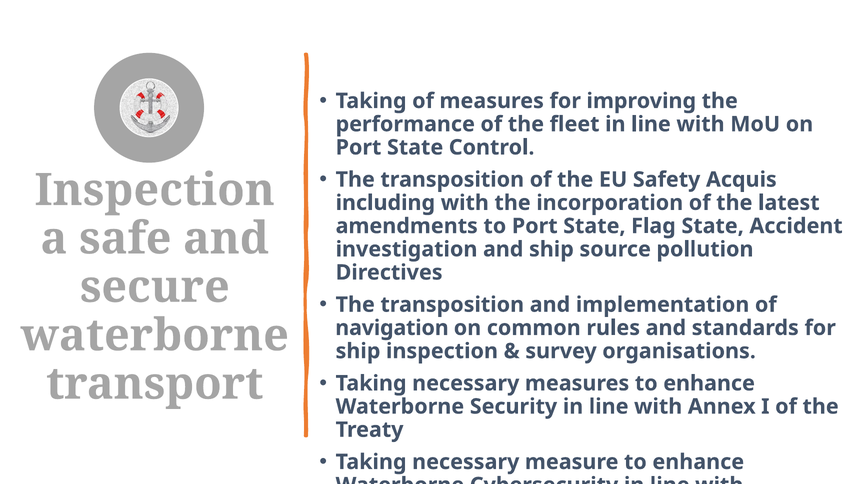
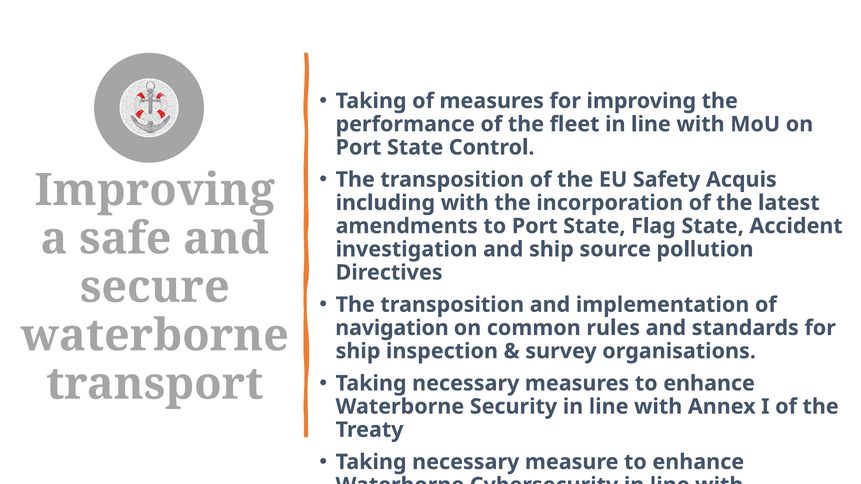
Inspection at (155, 190): Inspection -> Improving
